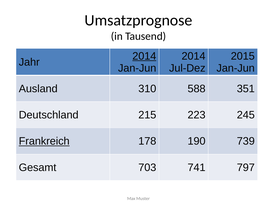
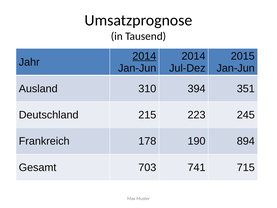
588: 588 -> 394
Frankreich underline: present -> none
739: 739 -> 894
797: 797 -> 715
